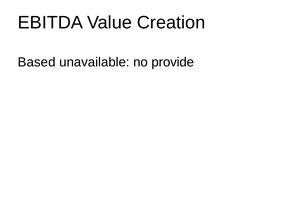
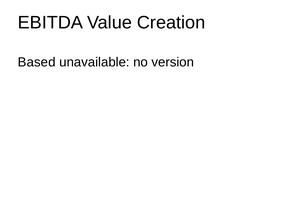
provide: provide -> version
